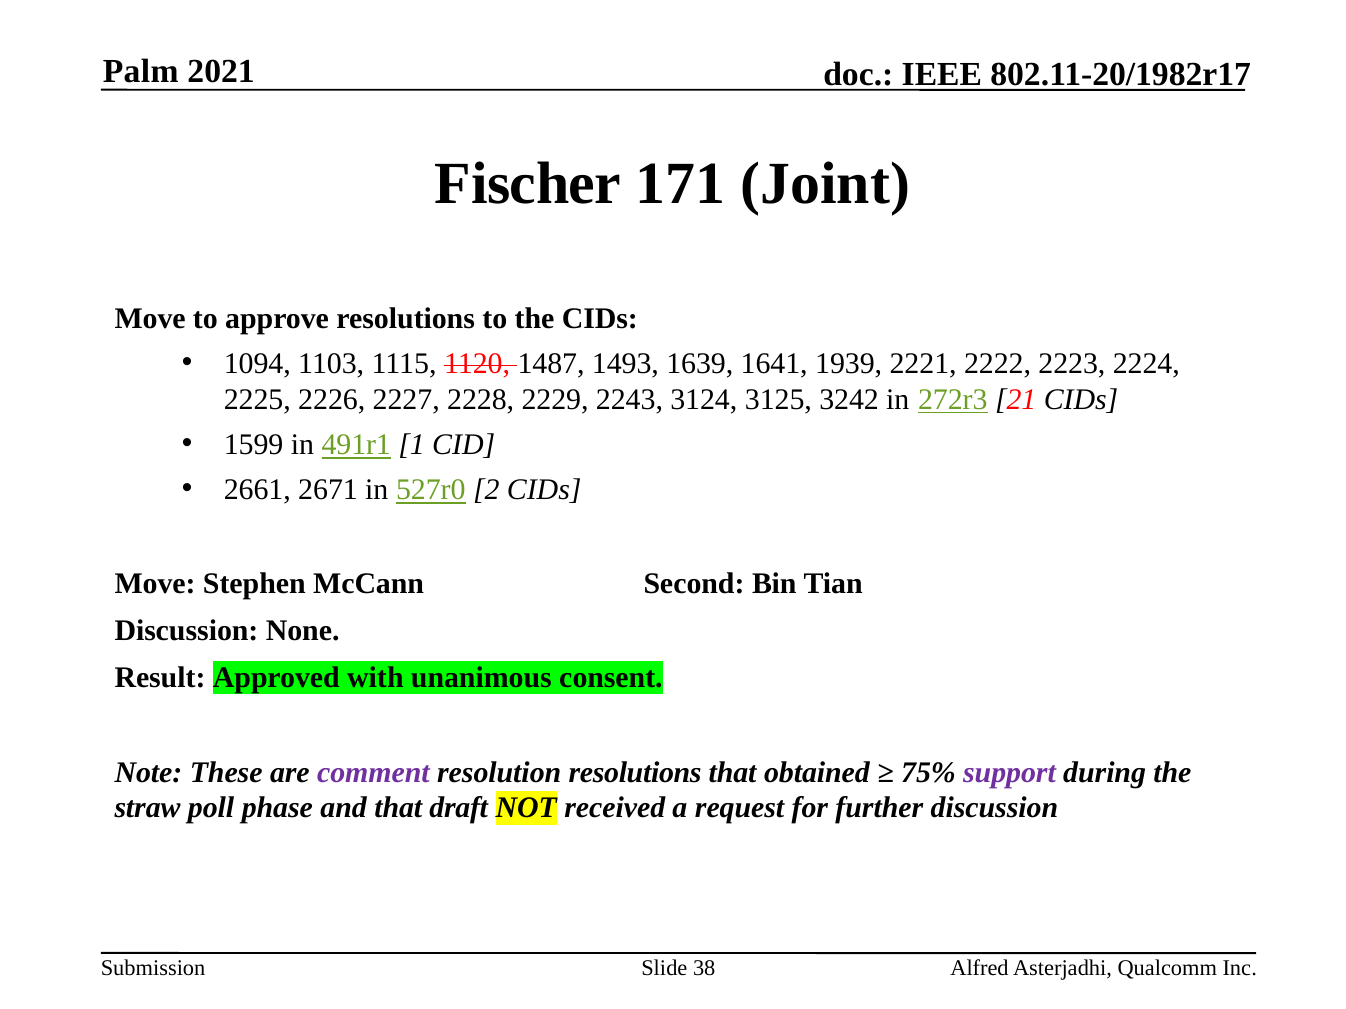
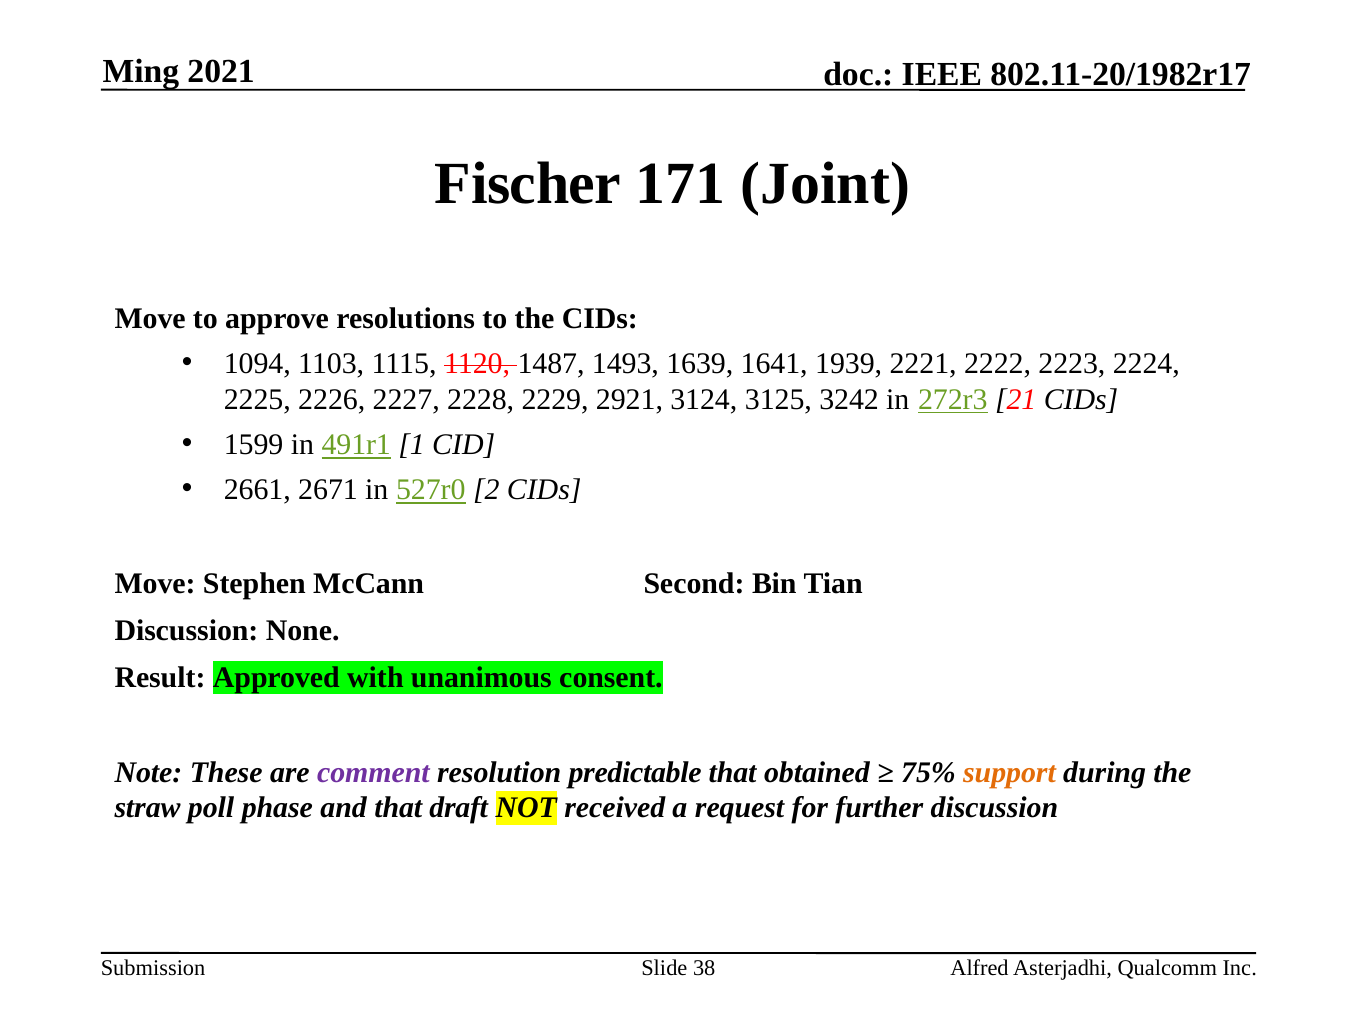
Palm: Palm -> Ming
2243: 2243 -> 2921
resolution resolutions: resolutions -> predictable
support colour: purple -> orange
